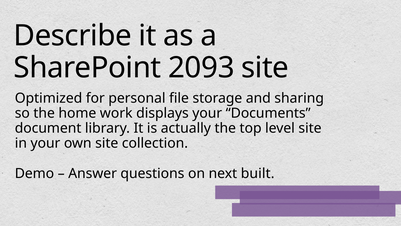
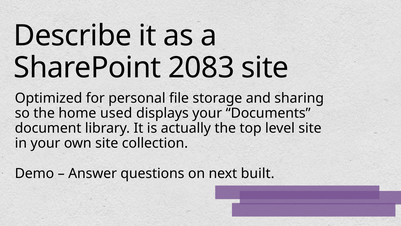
2093: 2093 -> 2083
work: work -> used
